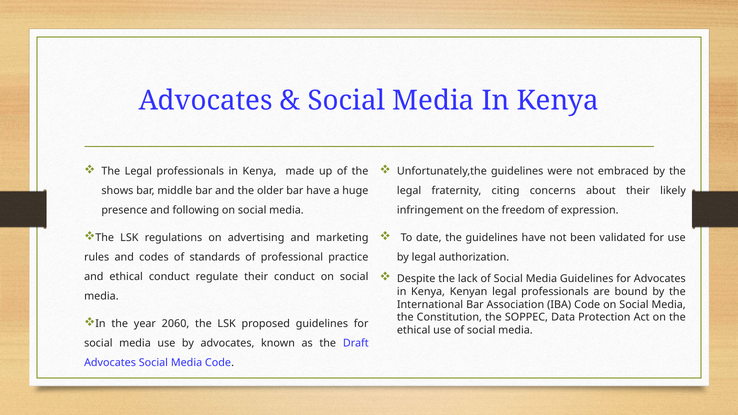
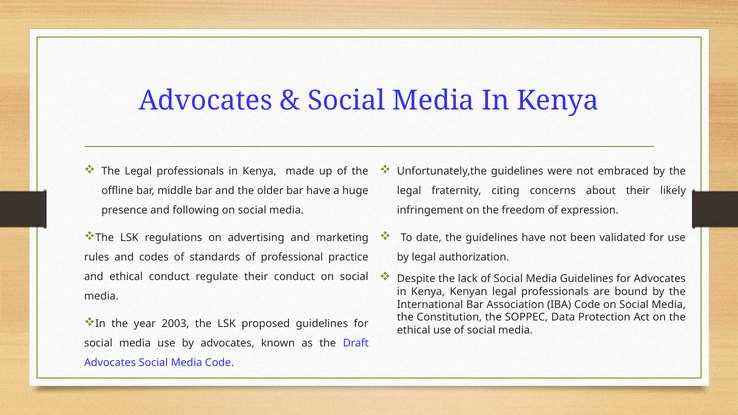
shows: shows -> offline
2060: 2060 -> 2003
